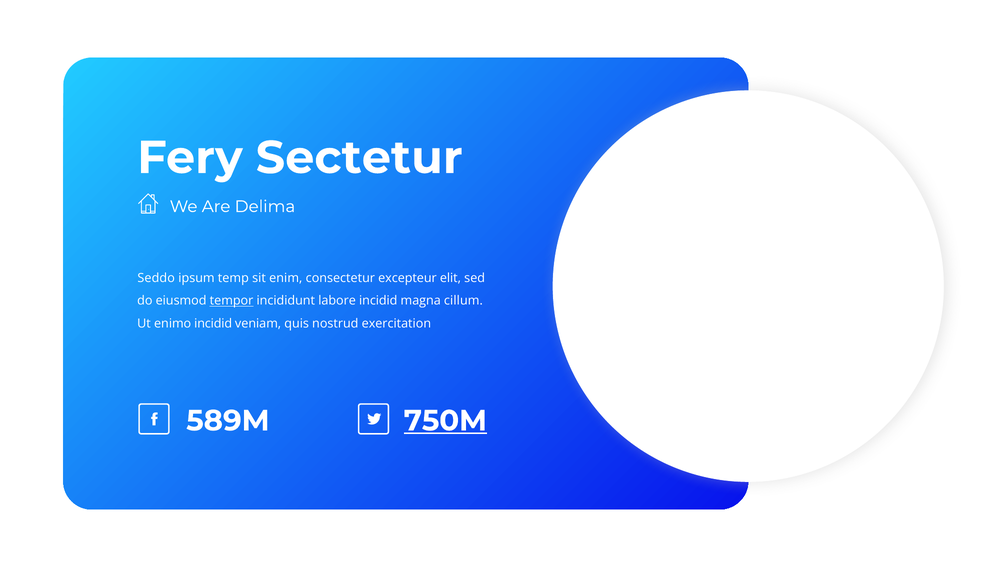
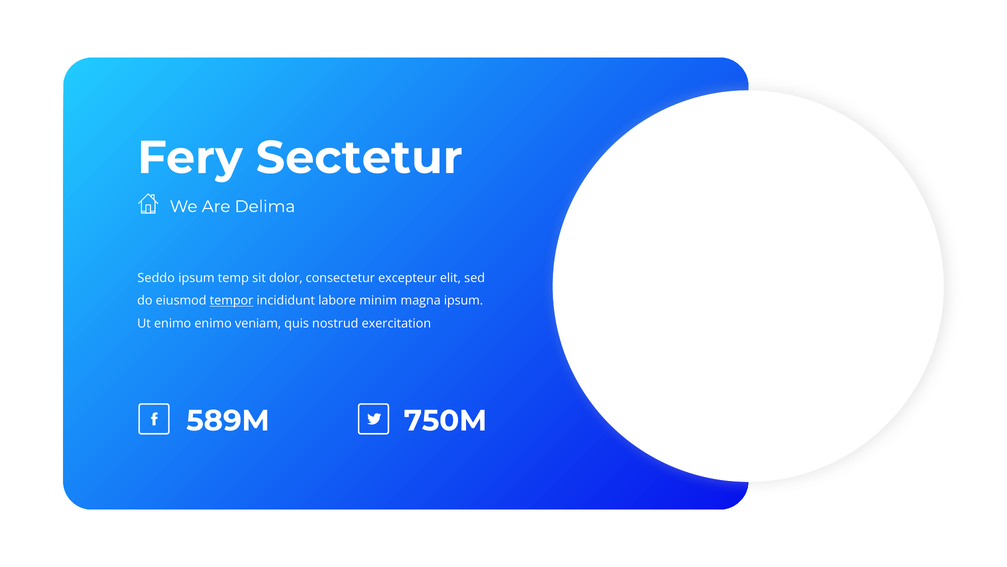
enim: enim -> dolor
labore incidid: incidid -> minim
magna cillum: cillum -> ipsum
enimo incidid: incidid -> enimo
750M underline: present -> none
